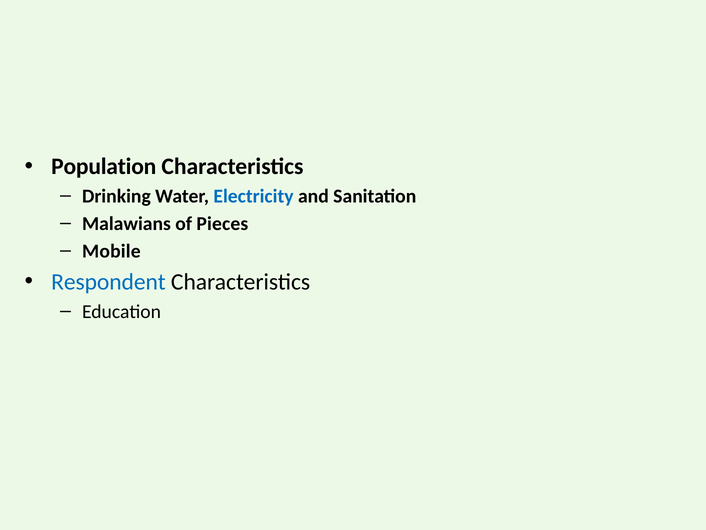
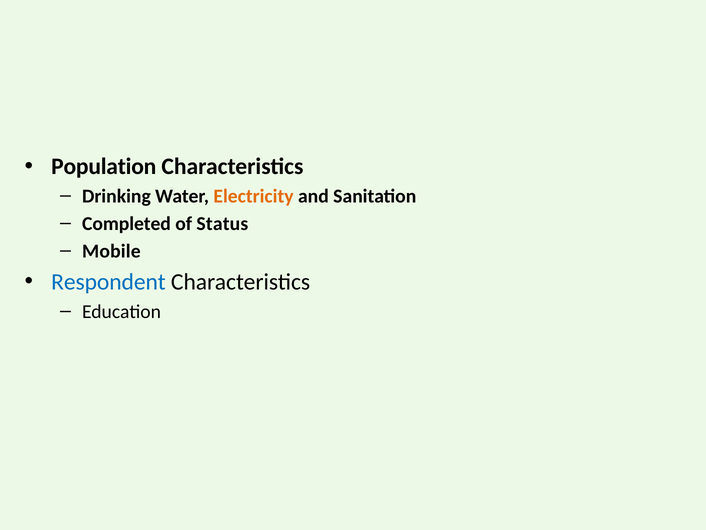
Electricity colour: blue -> orange
Malawians: Malawians -> Completed
Pieces: Pieces -> Status
